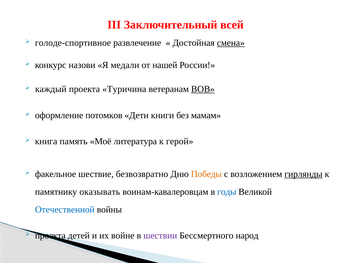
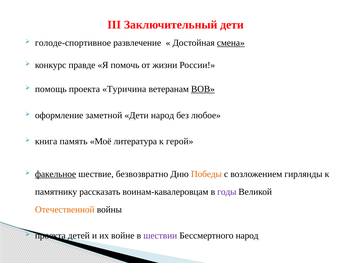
Заключительный всей: всей -> дети
назови: назови -> правде
медали: медали -> помочь
нашей: нашей -> жизни
каждый: каждый -> помощь
потомков: потомков -> заметной
Дети книги: книги -> народ
мамам: мамам -> любое
факельное underline: none -> present
гирлянды underline: present -> none
оказывать: оказывать -> рассказать
годы colour: blue -> purple
Отечественной colour: blue -> orange
